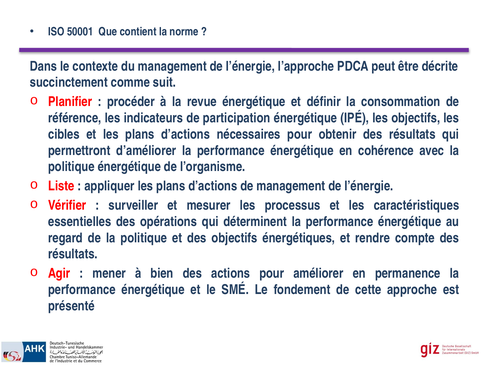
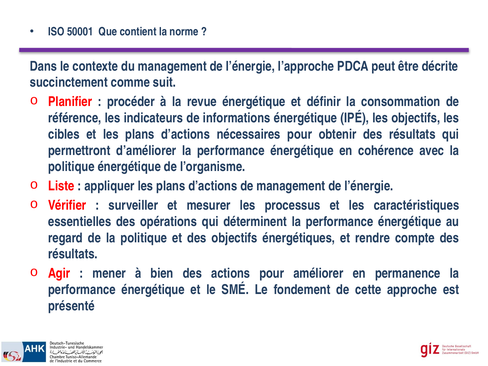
participation: participation -> informations
